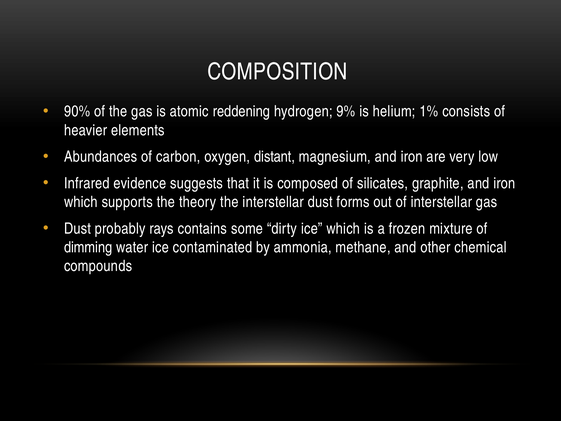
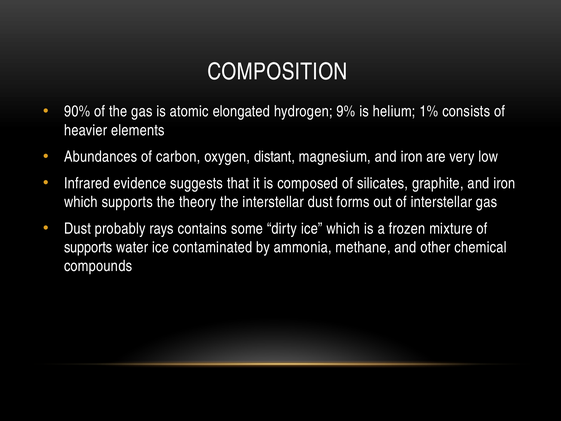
reddening: reddening -> elongated
dimming at (88, 247): dimming -> supports
